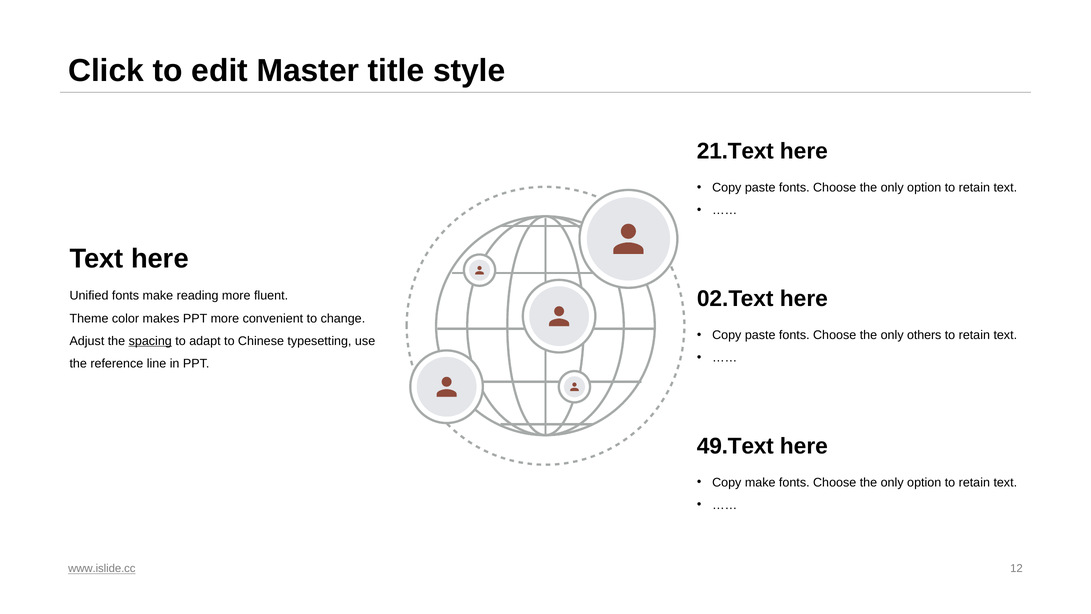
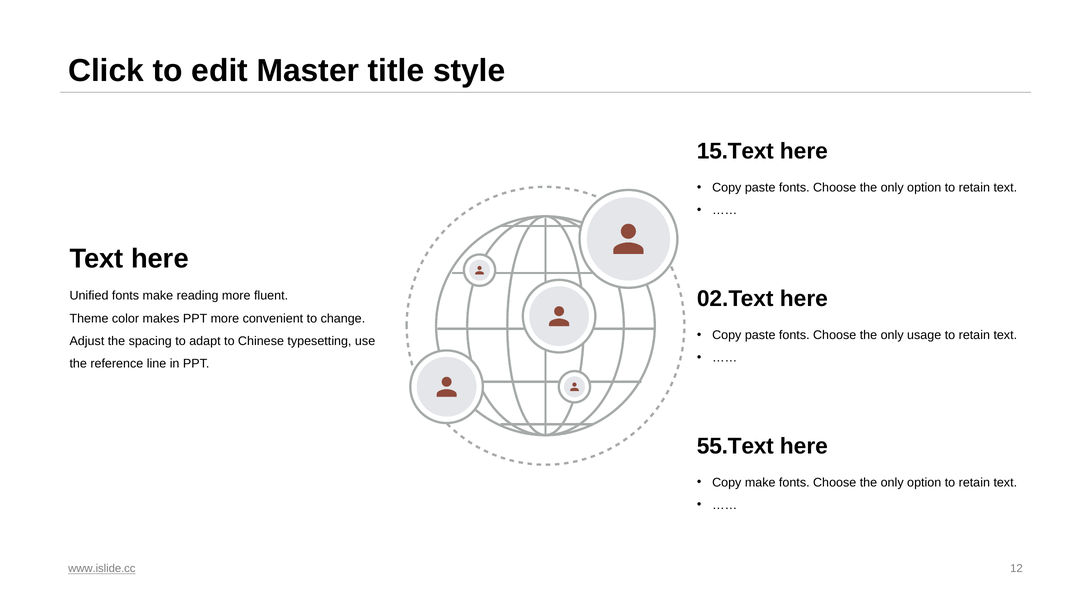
21.Text: 21.Text -> 15.Text
others: others -> usage
spacing underline: present -> none
49.Text: 49.Text -> 55.Text
